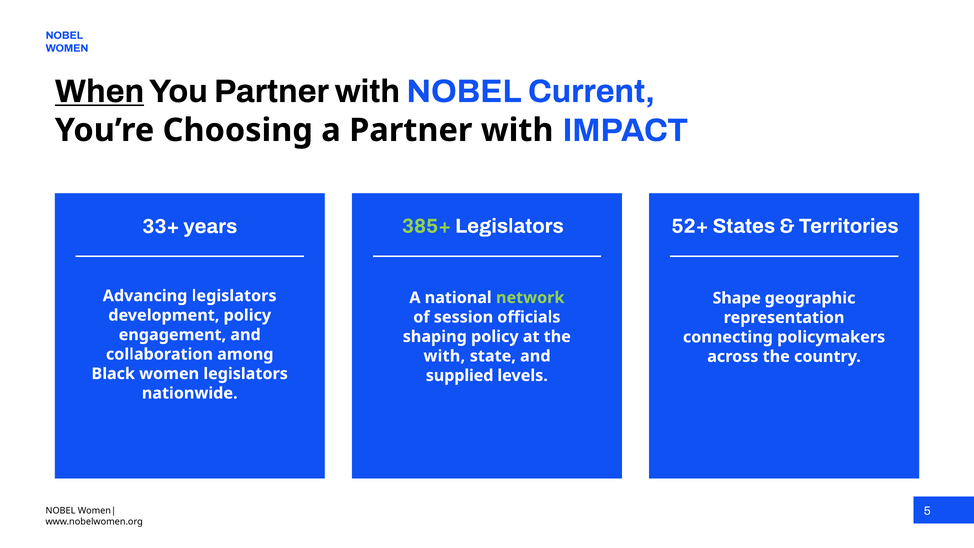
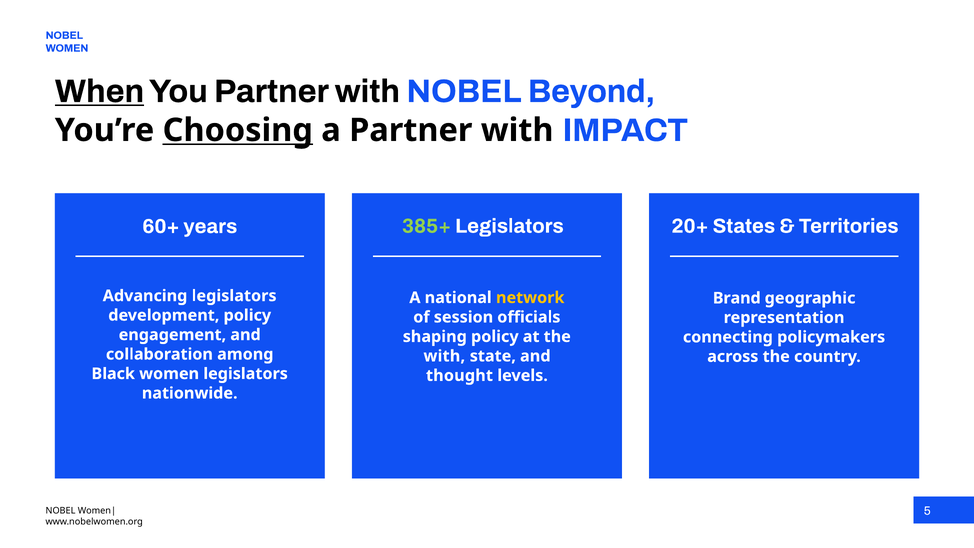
Current: Current -> Beyond
Choosing underline: none -> present
52+: 52+ -> 20+
33+: 33+ -> 60+
network colour: light green -> yellow
Shape: Shape -> Brand
supplied: supplied -> thought
